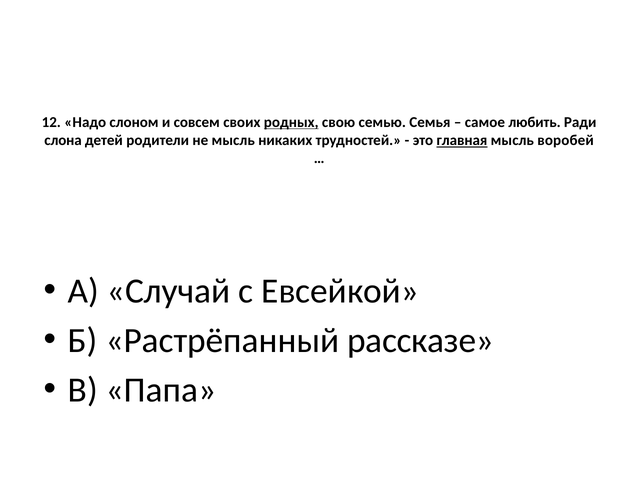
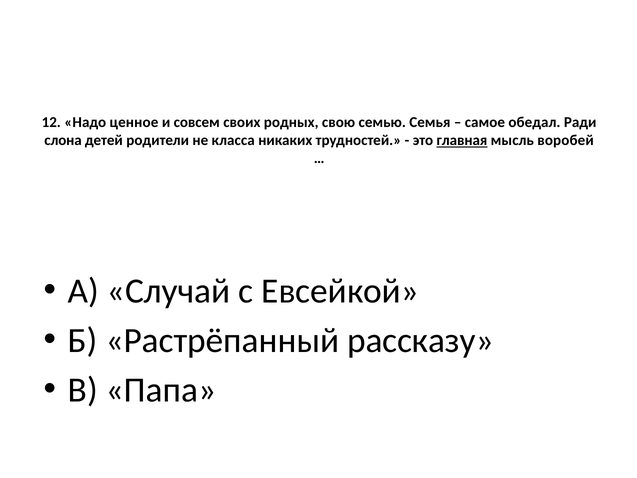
слоном: слоном -> ценное
родных underline: present -> none
любить: любить -> обедал
не мысль: мысль -> класса
рассказе: рассказе -> рассказу
